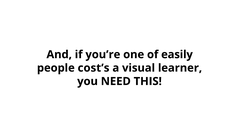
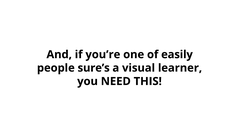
cost’s: cost’s -> sure’s
